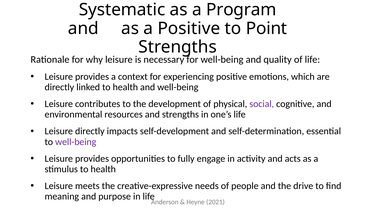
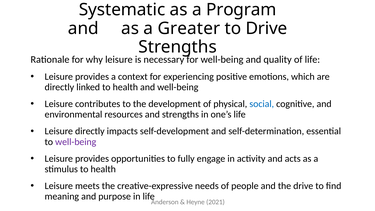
a Positive: Positive -> Greater
to Point: Point -> Drive
social colour: purple -> blue
